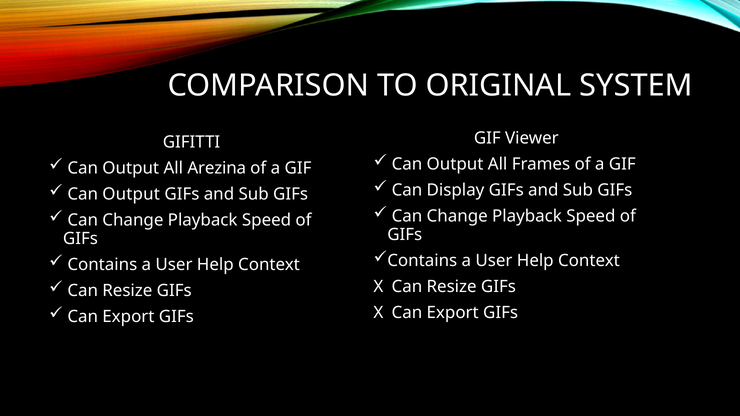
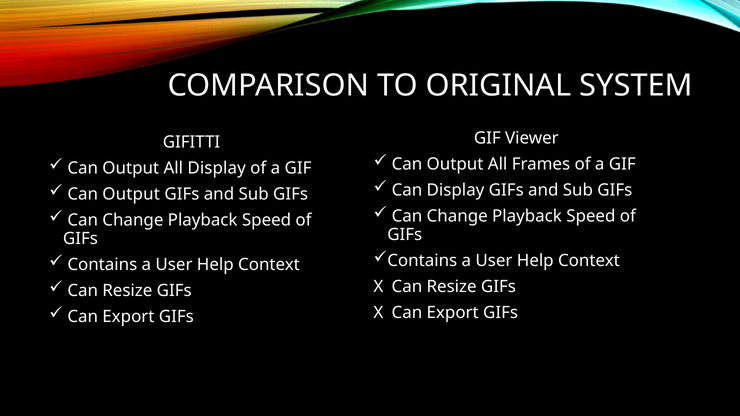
All Arezina: Arezina -> Display
